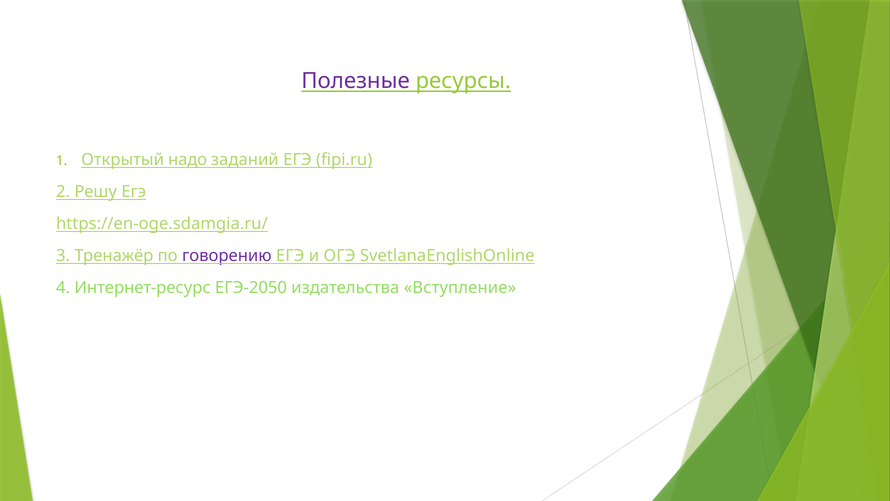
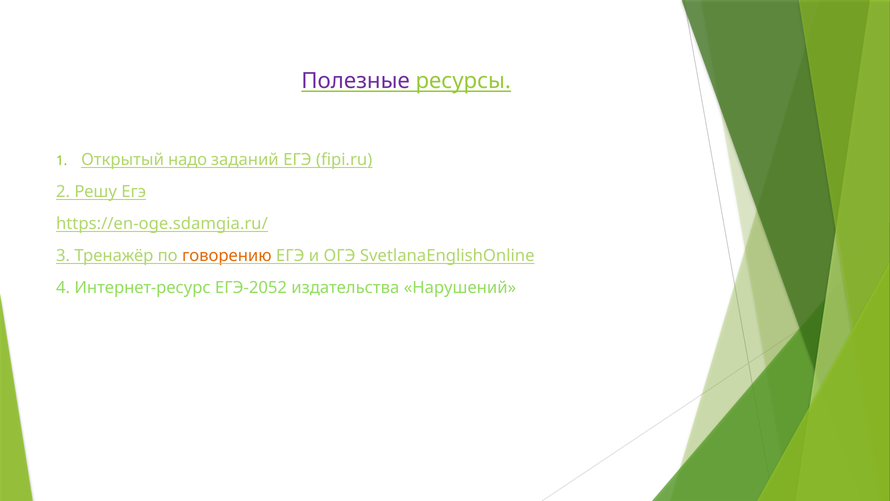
говорению colour: purple -> orange
ЕГЭ-2050: ЕГЭ-2050 -> ЕГЭ-2052
Вступление: Вступление -> Нарушений
